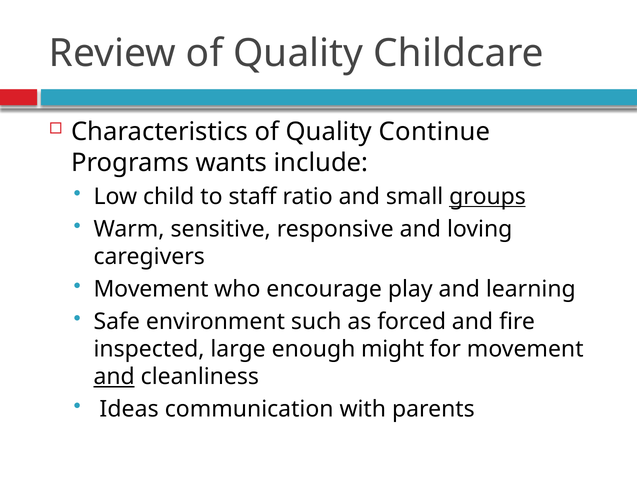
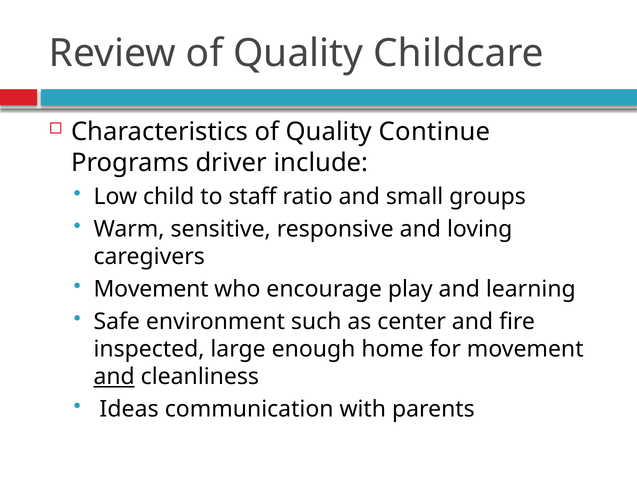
wants: wants -> driver
groups underline: present -> none
forced: forced -> center
might: might -> home
